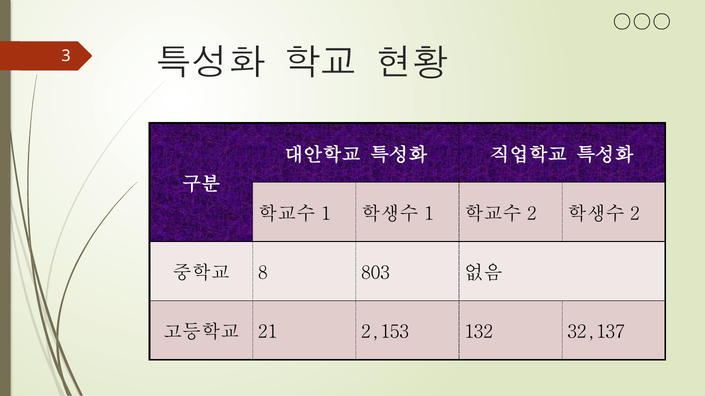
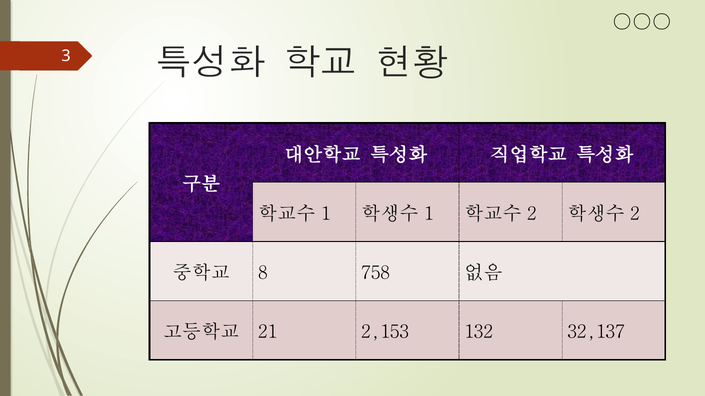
803: 803 -> 758
